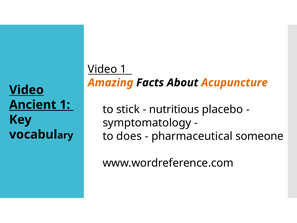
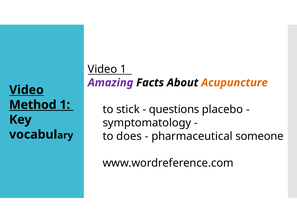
Amazing colour: orange -> purple
Ancient: Ancient -> Method
nutritious: nutritious -> questions
